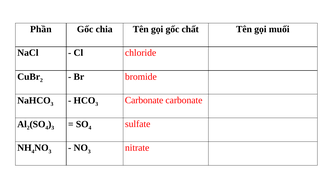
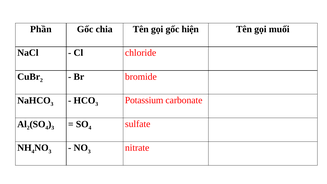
chất: chất -> hiện
Carbonate at (144, 100): Carbonate -> Potassium
